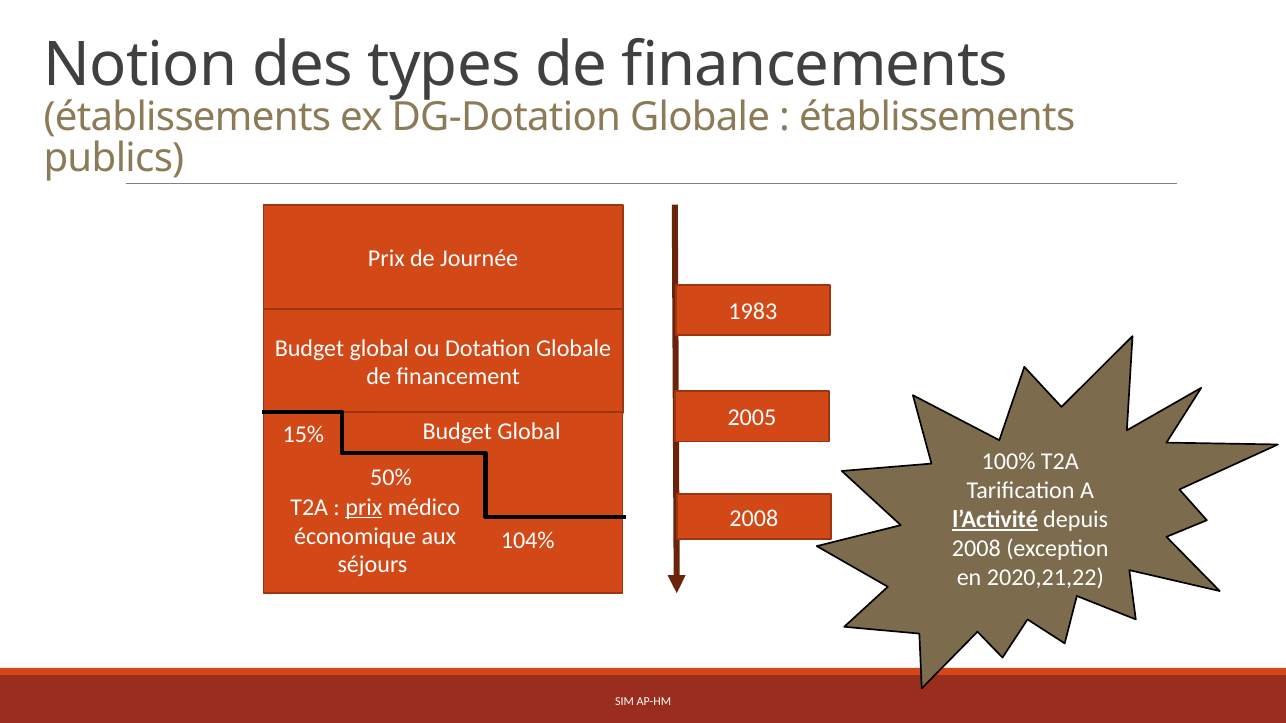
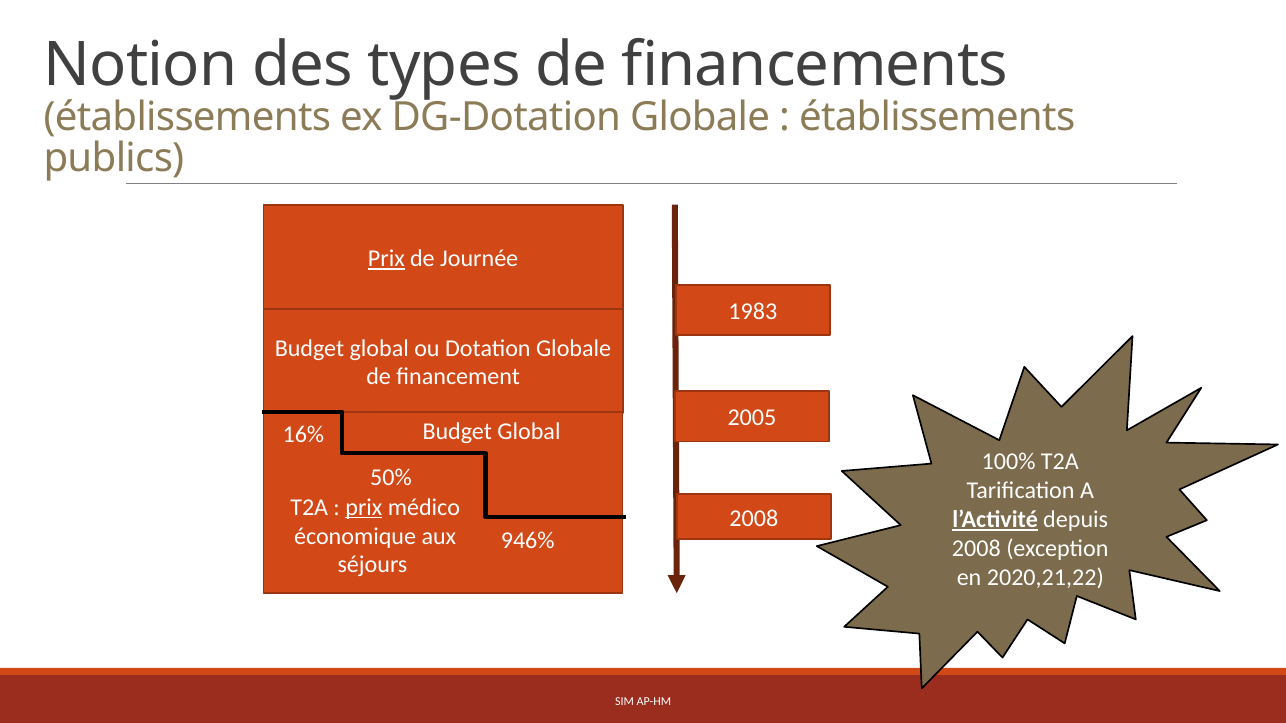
Prix at (386, 259) underline: none -> present
15%: 15% -> 16%
104%: 104% -> 946%
